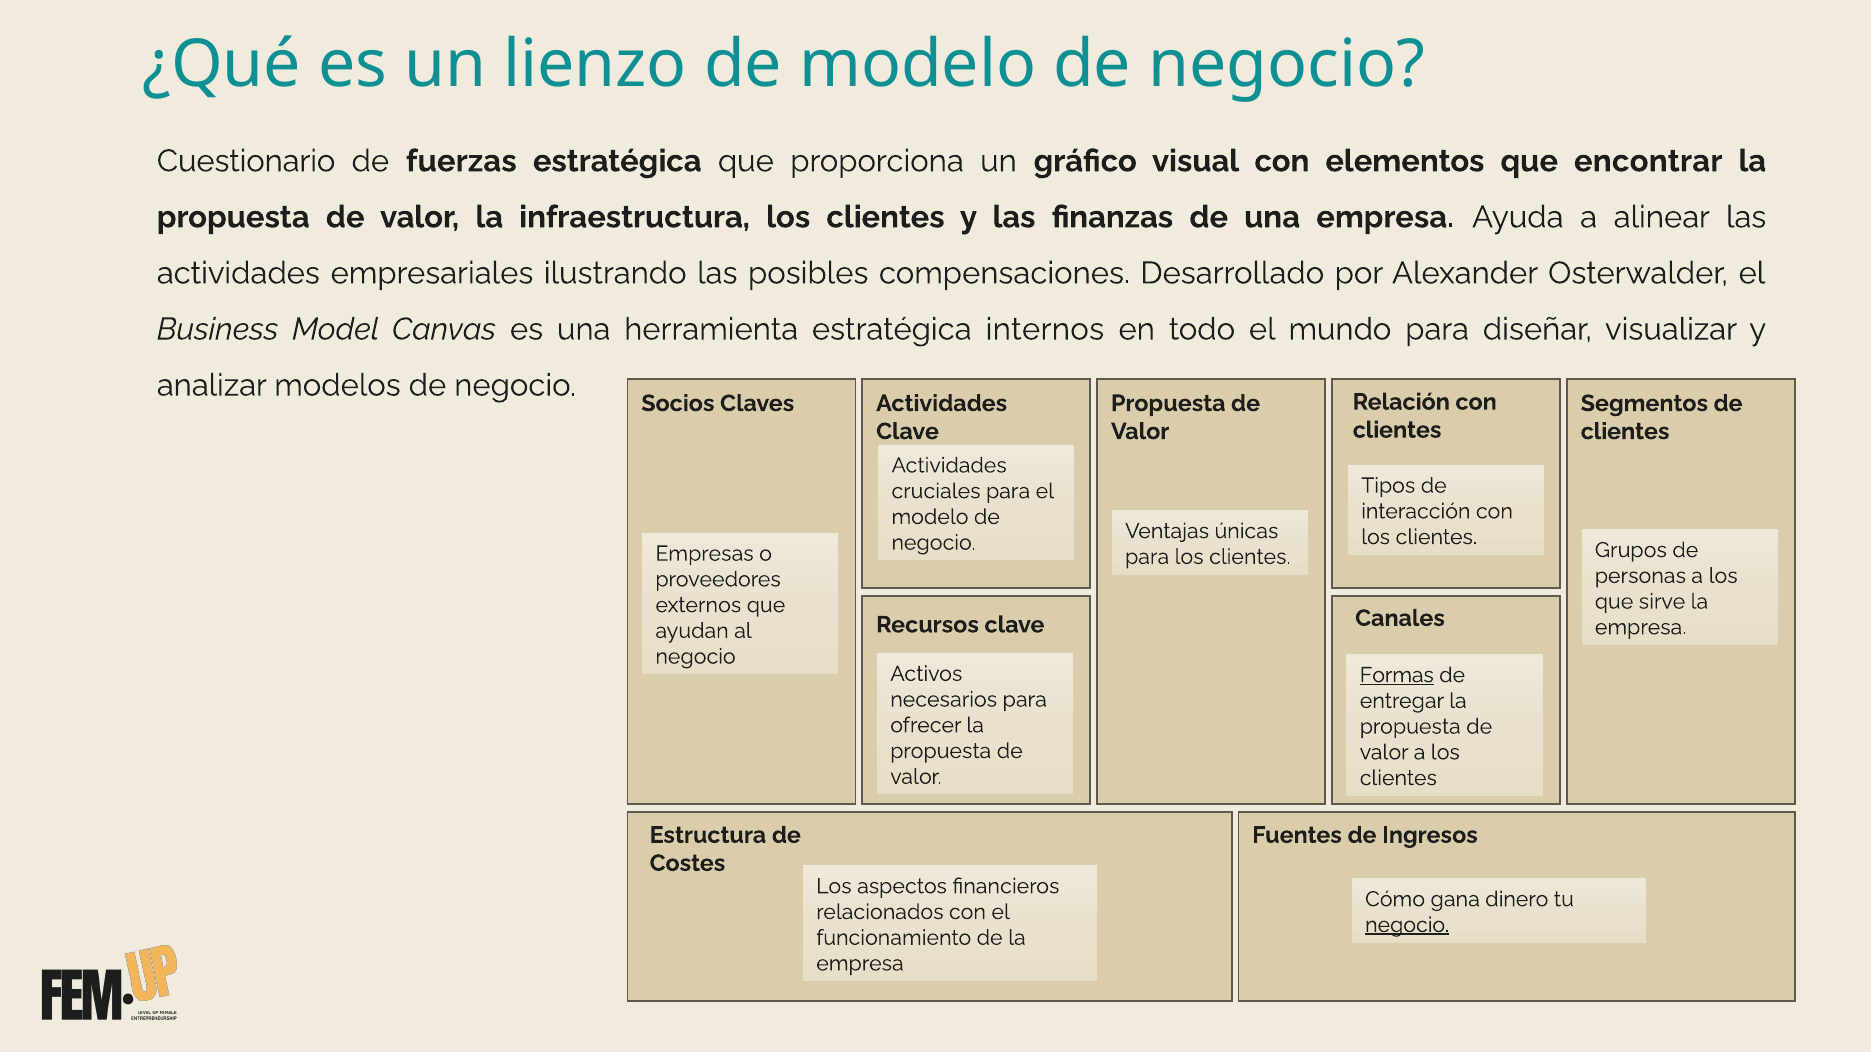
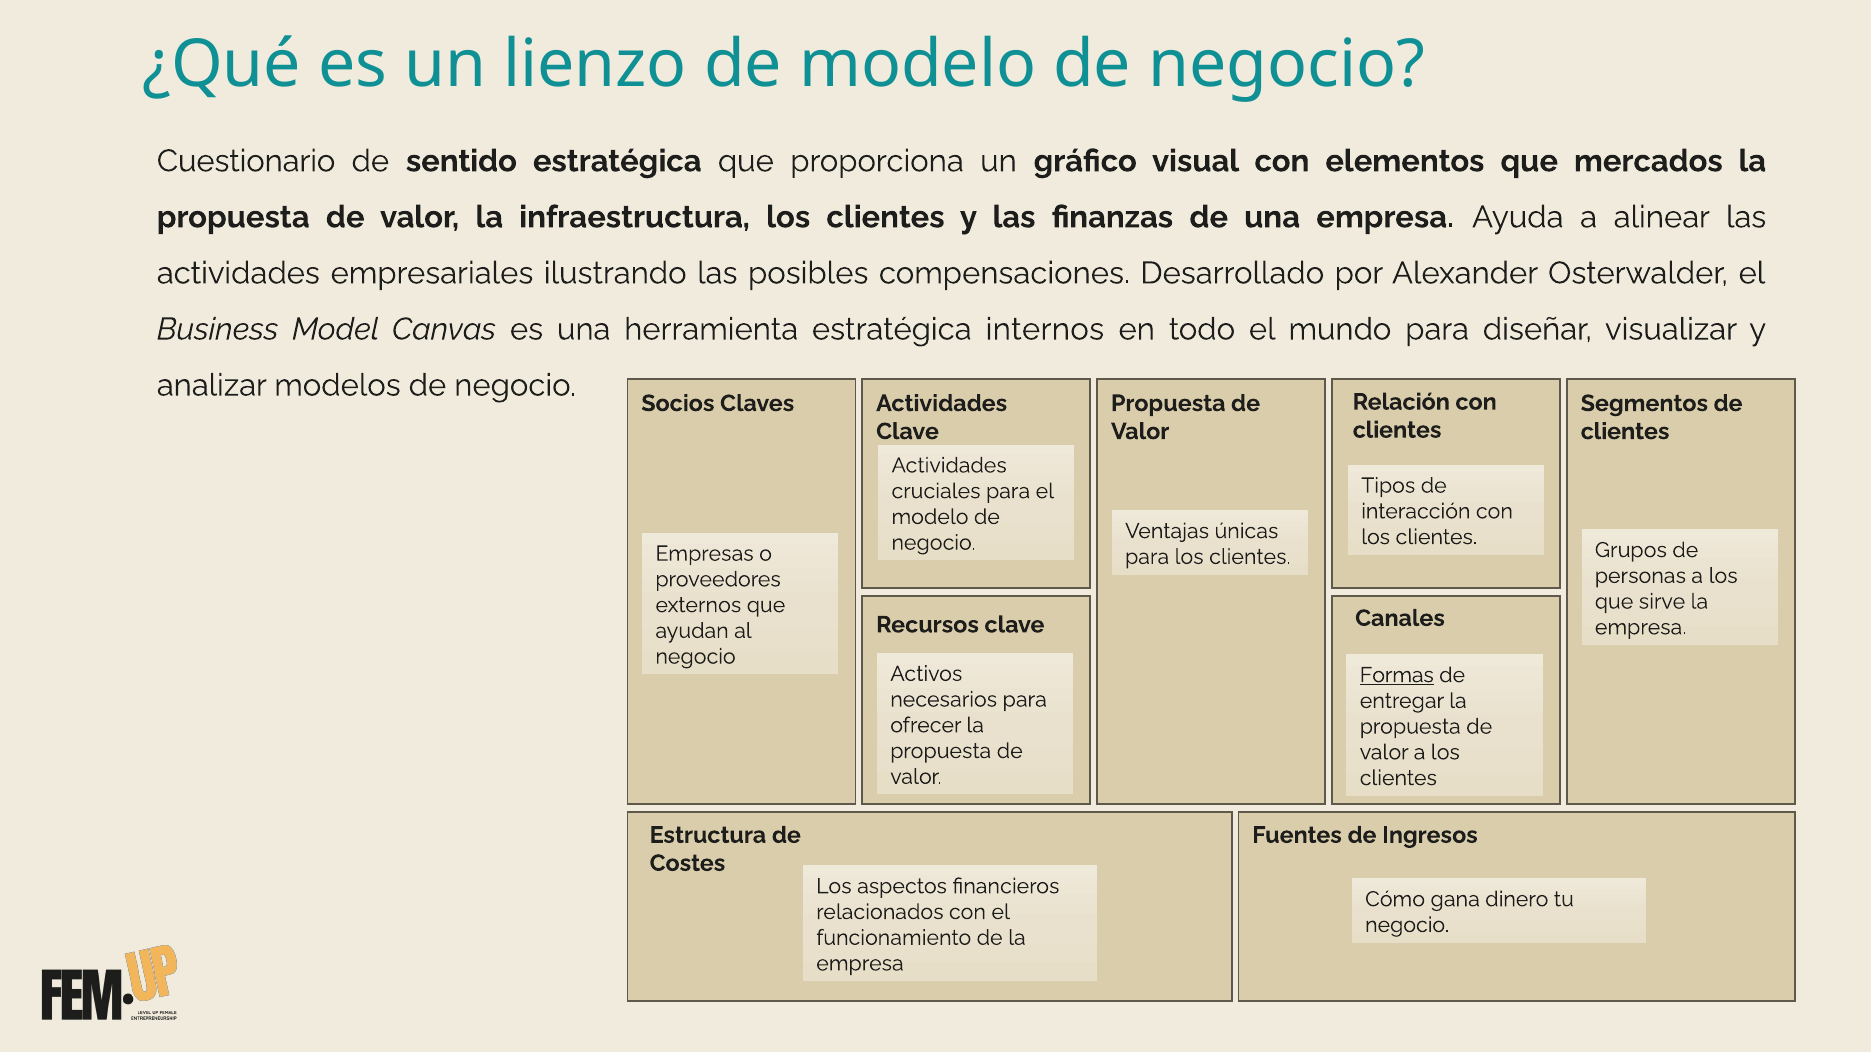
fuerzas: fuerzas -> sentido
encontrar: encontrar -> mercados
negocio at (1407, 925) underline: present -> none
